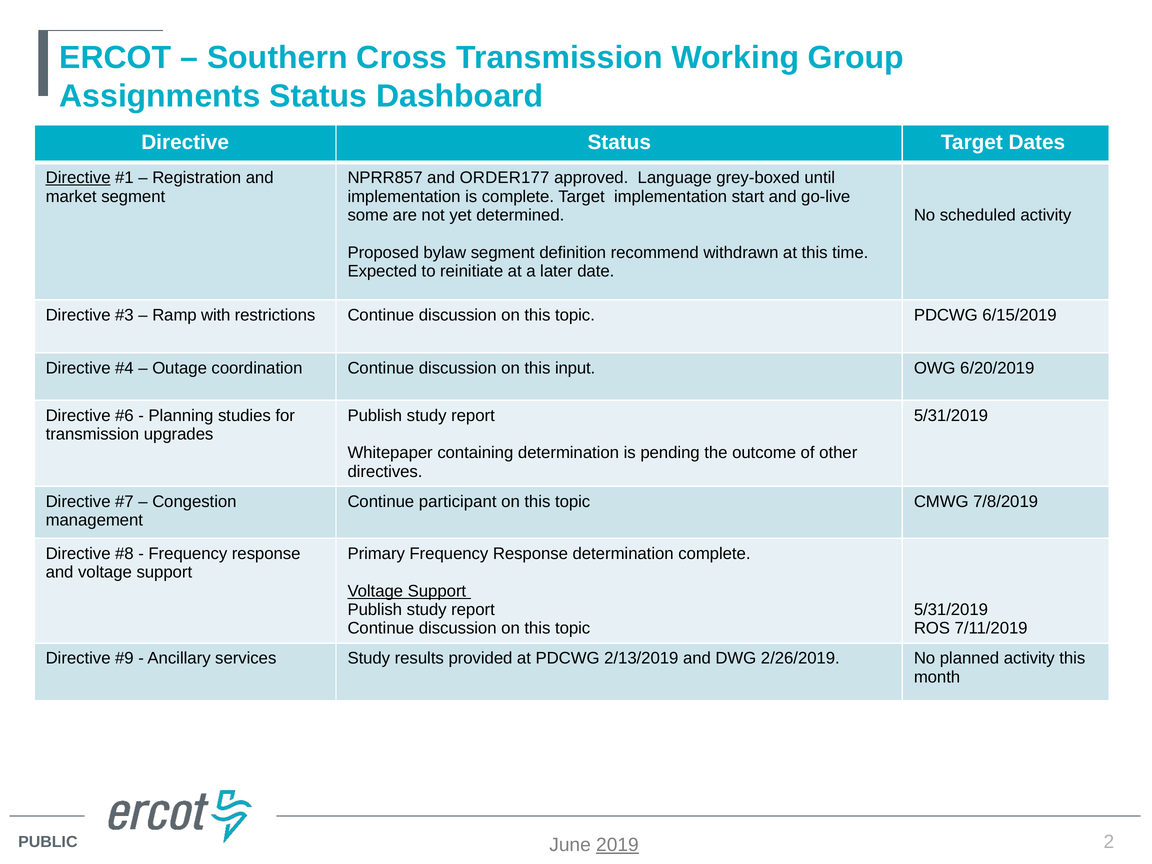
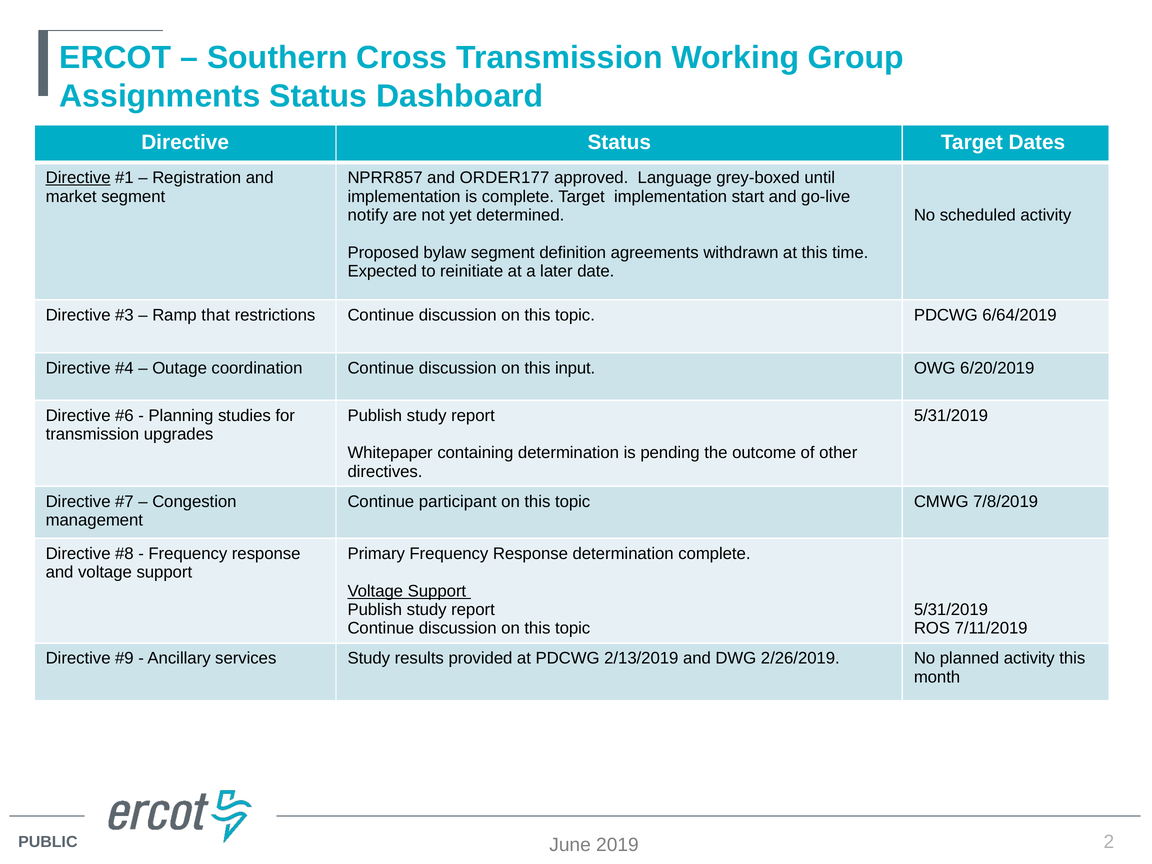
some: some -> notify
recommend: recommend -> agreements
with: with -> that
6/15/2019: 6/15/2019 -> 6/64/2019
2019 underline: present -> none
